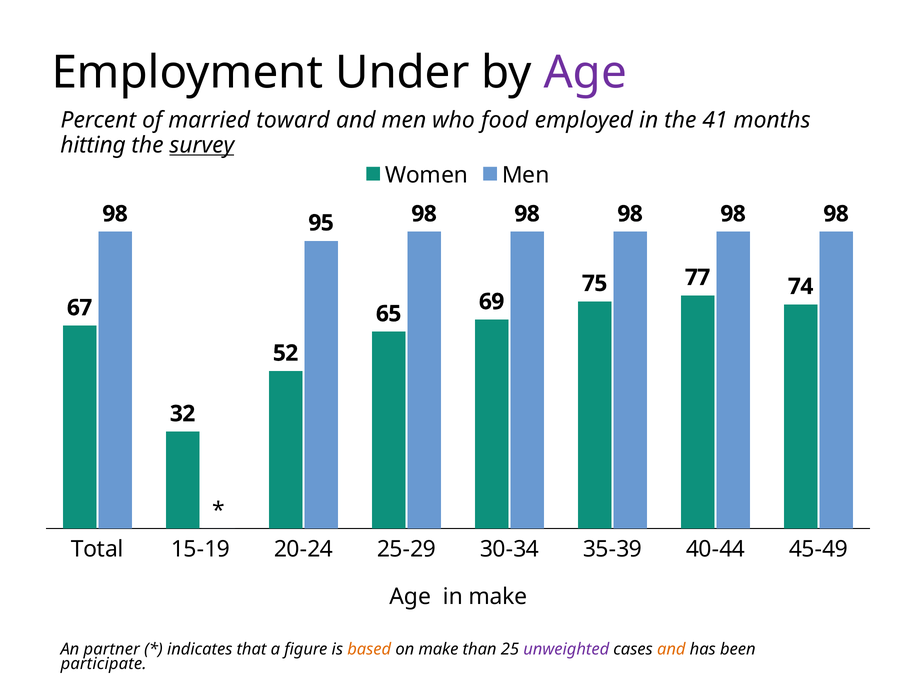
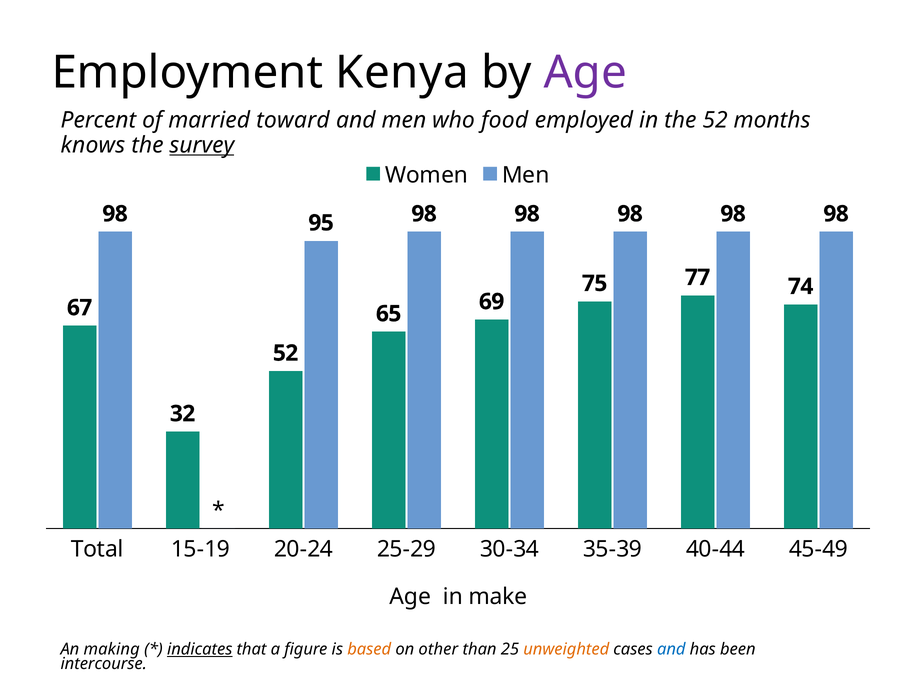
Under: Under -> Kenya
the 41: 41 -> 52
hitting: hitting -> knows
partner: partner -> making
indicates underline: none -> present
on make: make -> other
unweighted colour: purple -> orange
and at (671, 649) colour: orange -> blue
participate: participate -> intercourse
